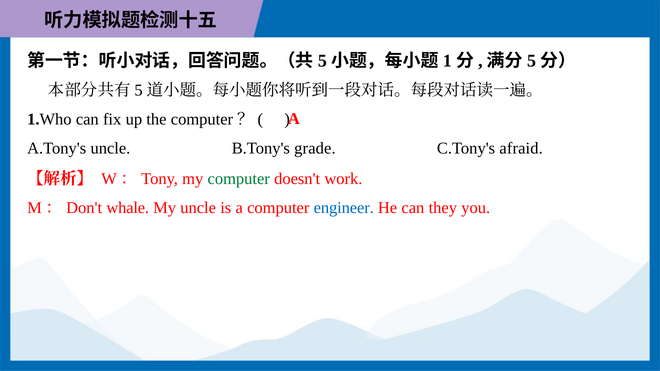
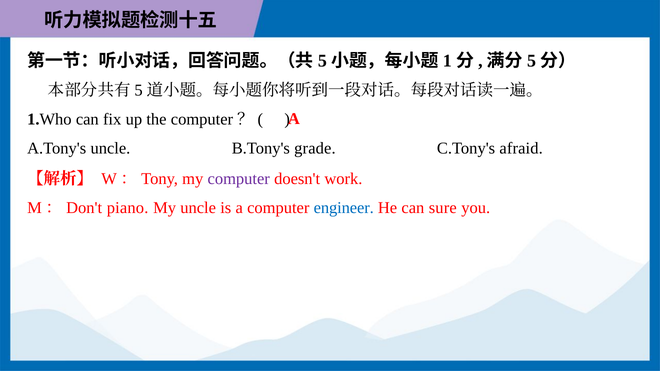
computer at (239, 179) colour: green -> purple
whale: whale -> piano
they: they -> sure
